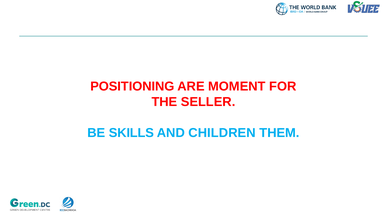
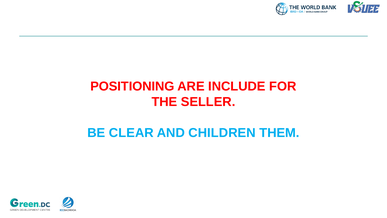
MOMENT: MOMENT -> INCLUDE
SKILLS: SKILLS -> CLEAR
